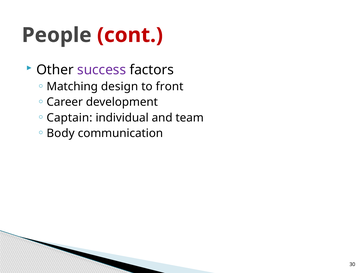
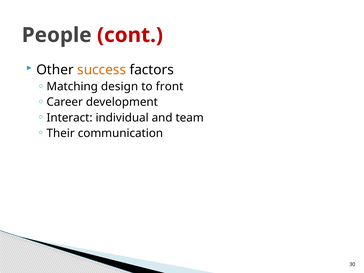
success colour: purple -> orange
Captain: Captain -> Interact
Body: Body -> Their
